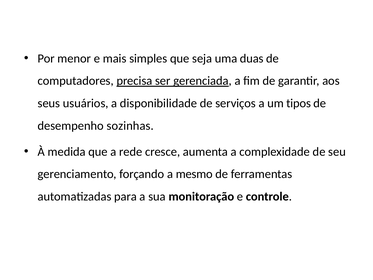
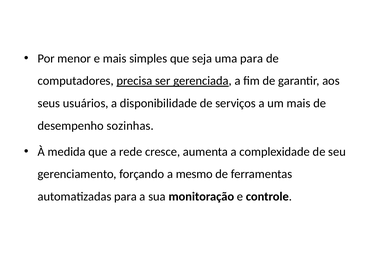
uma duas: duas -> para
um tipos: tipos -> mais
